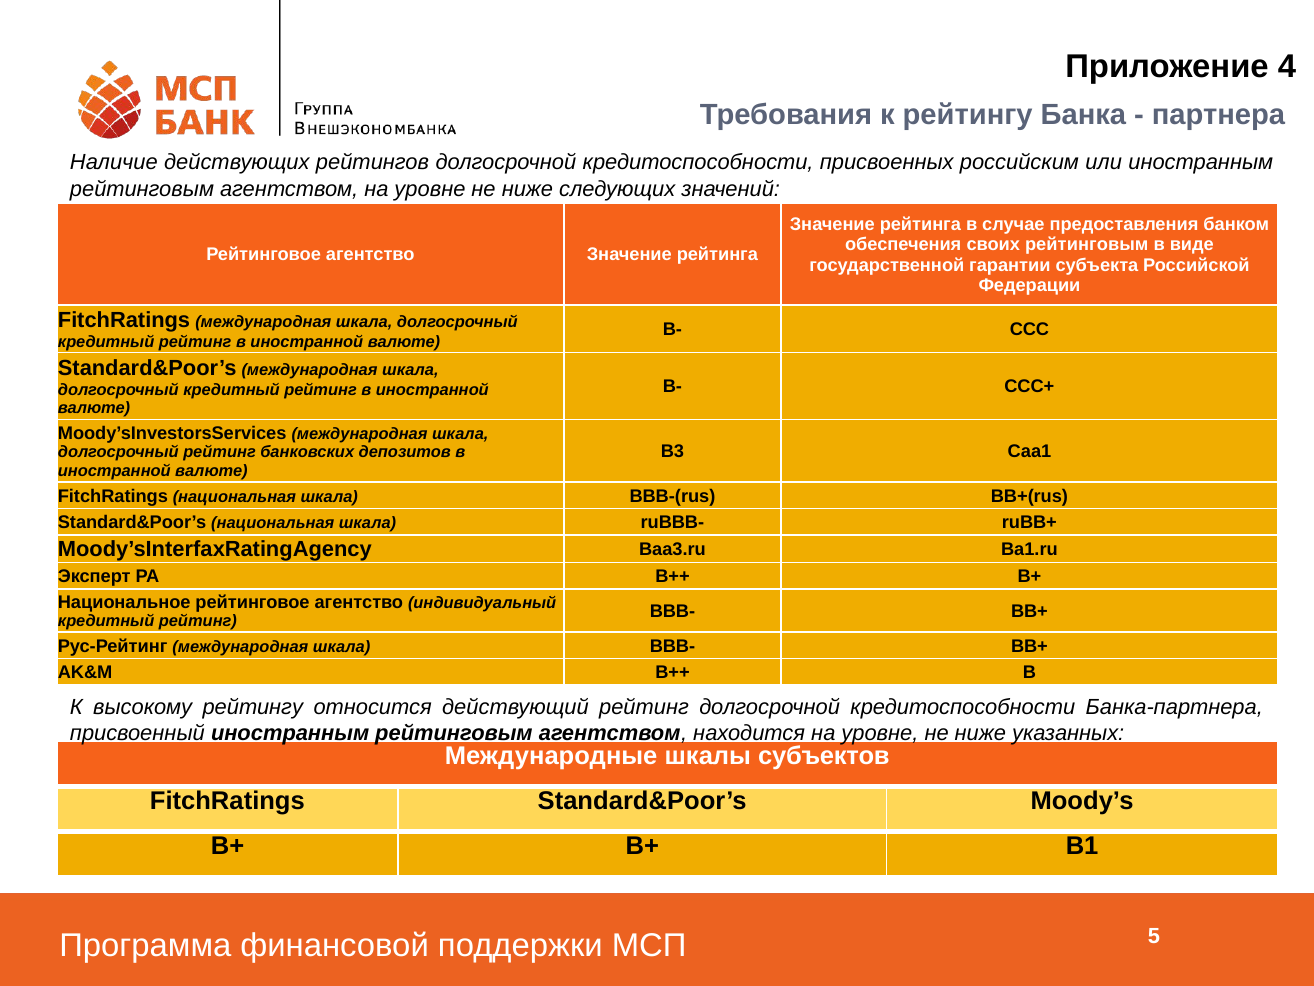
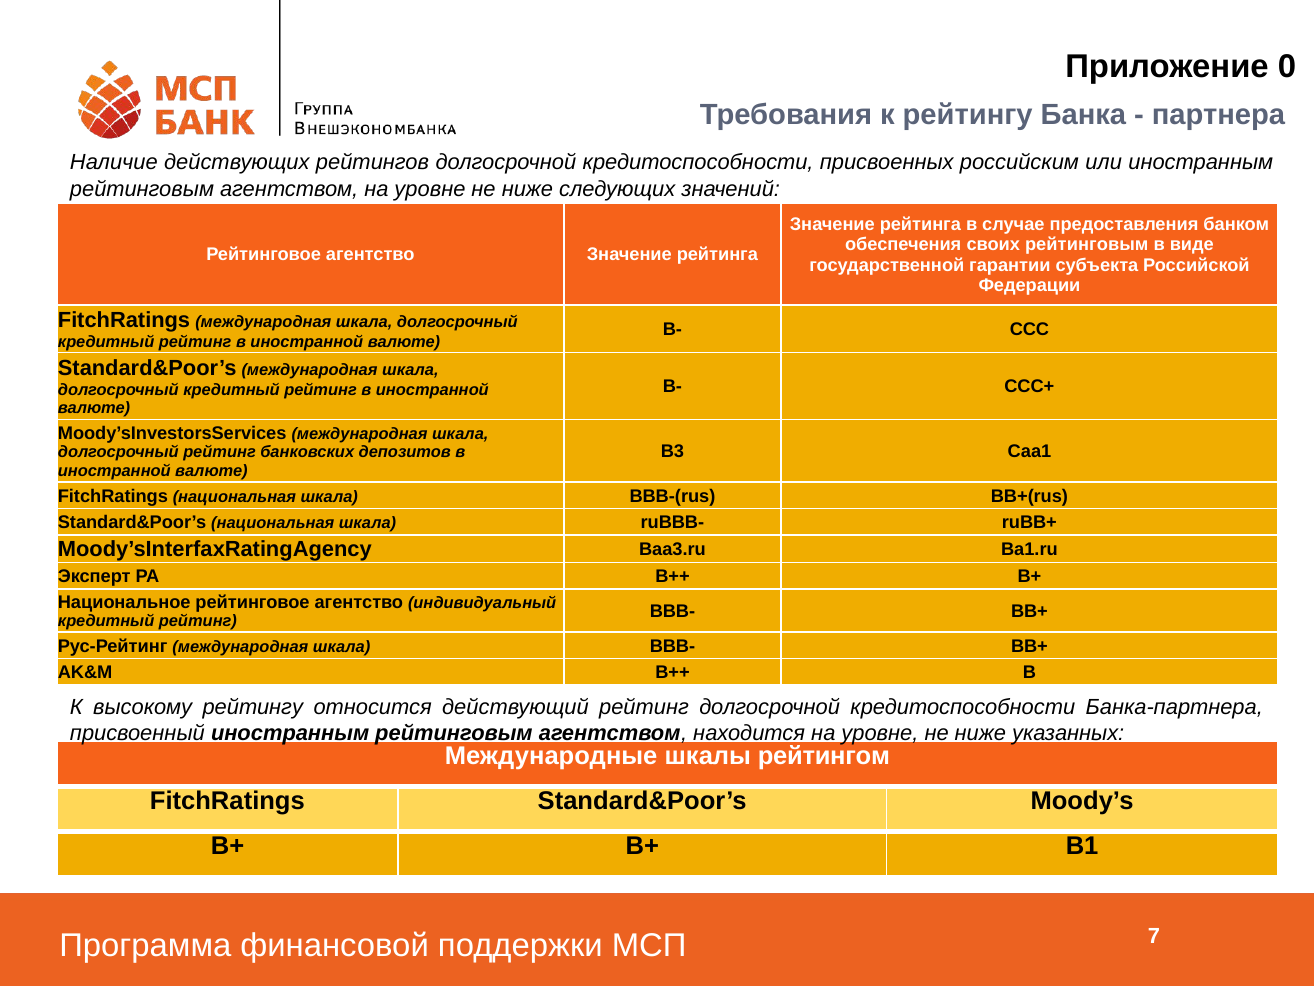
4: 4 -> 0
субъектов: субъектов -> рейтингом
5: 5 -> 7
